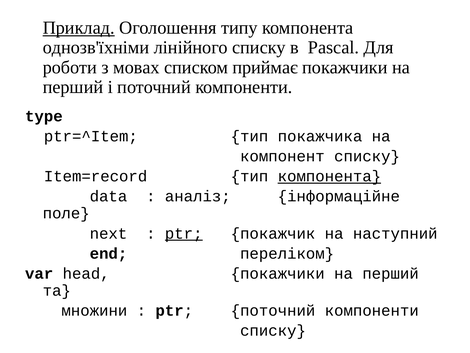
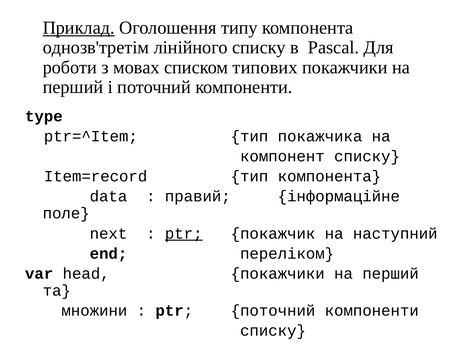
однозв'їхніми: однозв'їхніми -> однозв'третім
приймає: приймає -> типових
компонента at (329, 176) underline: present -> none
аналіз: аналіз -> правий
